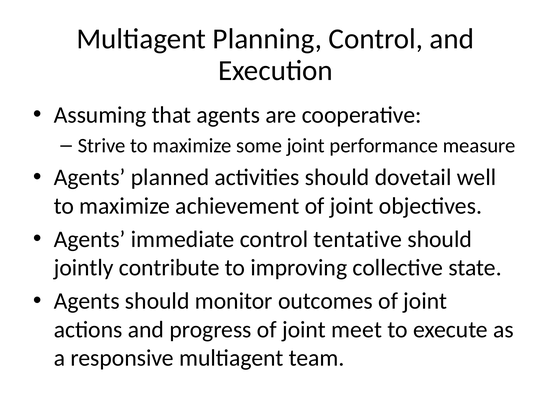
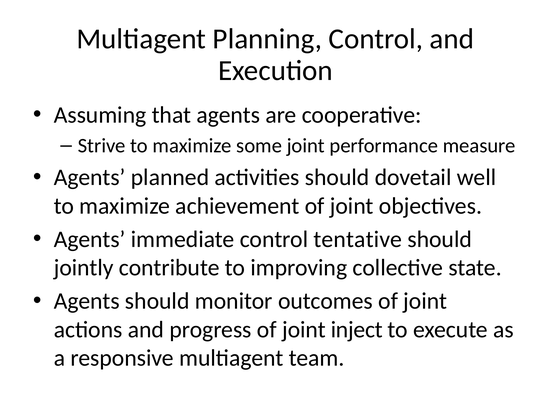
meet: meet -> inject
